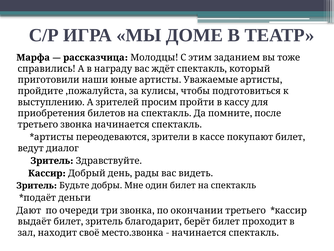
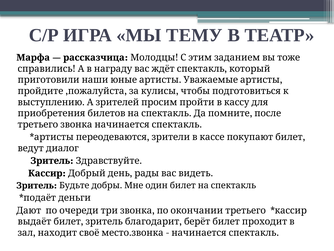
ДОМЕ: ДОМЕ -> ТЕМУ
